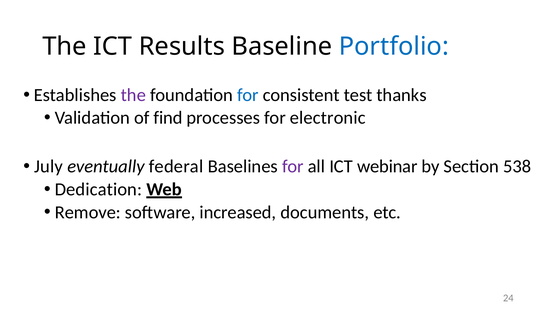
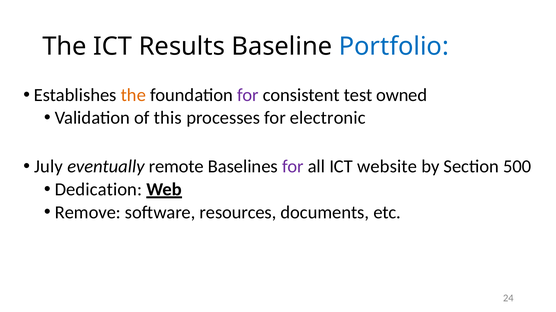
the at (133, 95) colour: purple -> orange
for at (248, 95) colour: blue -> purple
thanks: thanks -> owned
find: find -> this
federal: federal -> remote
webinar: webinar -> website
538: 538 -> 500
increased: increased -> resources
